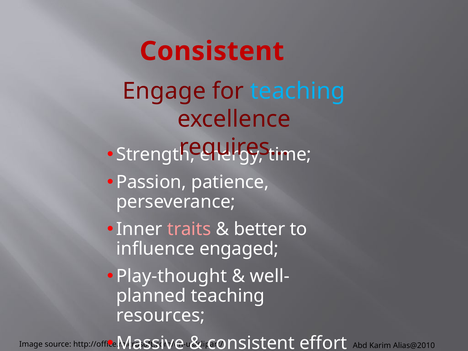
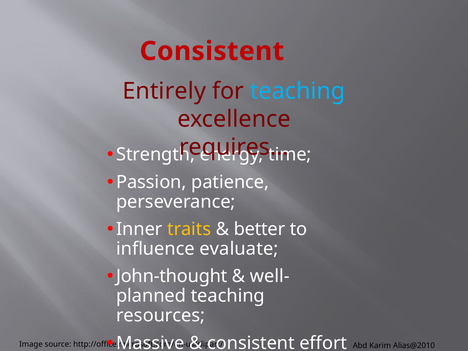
Engage: Engage -> Entirely
traits colour: pink -> yellow
engaged: engaged -> evaluate
Play-thought: Play-thought -> John-thought
